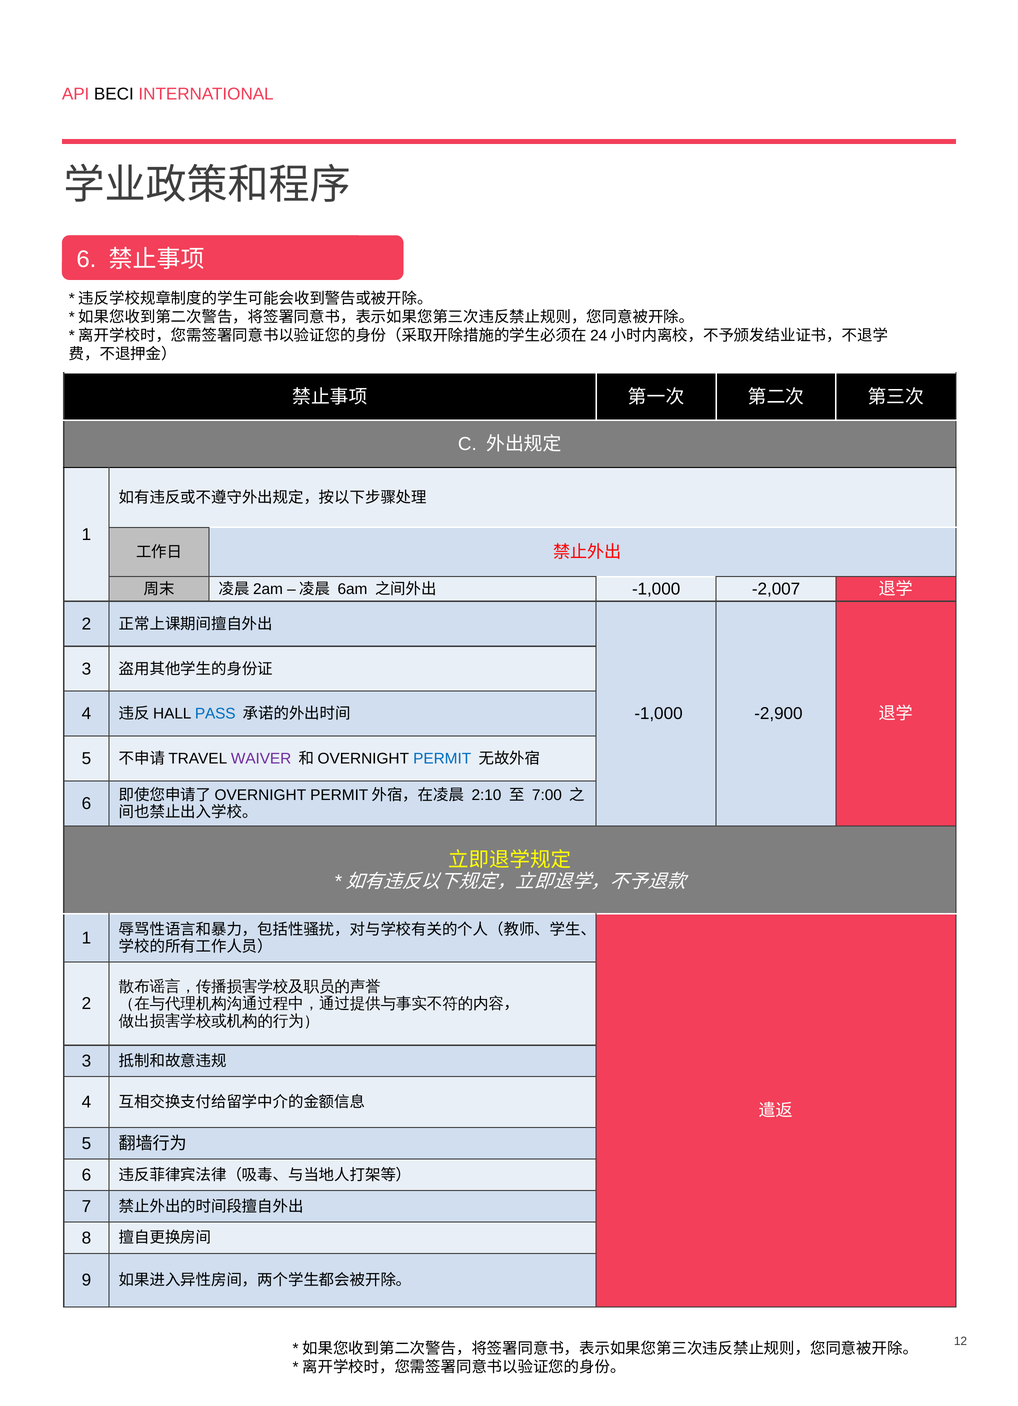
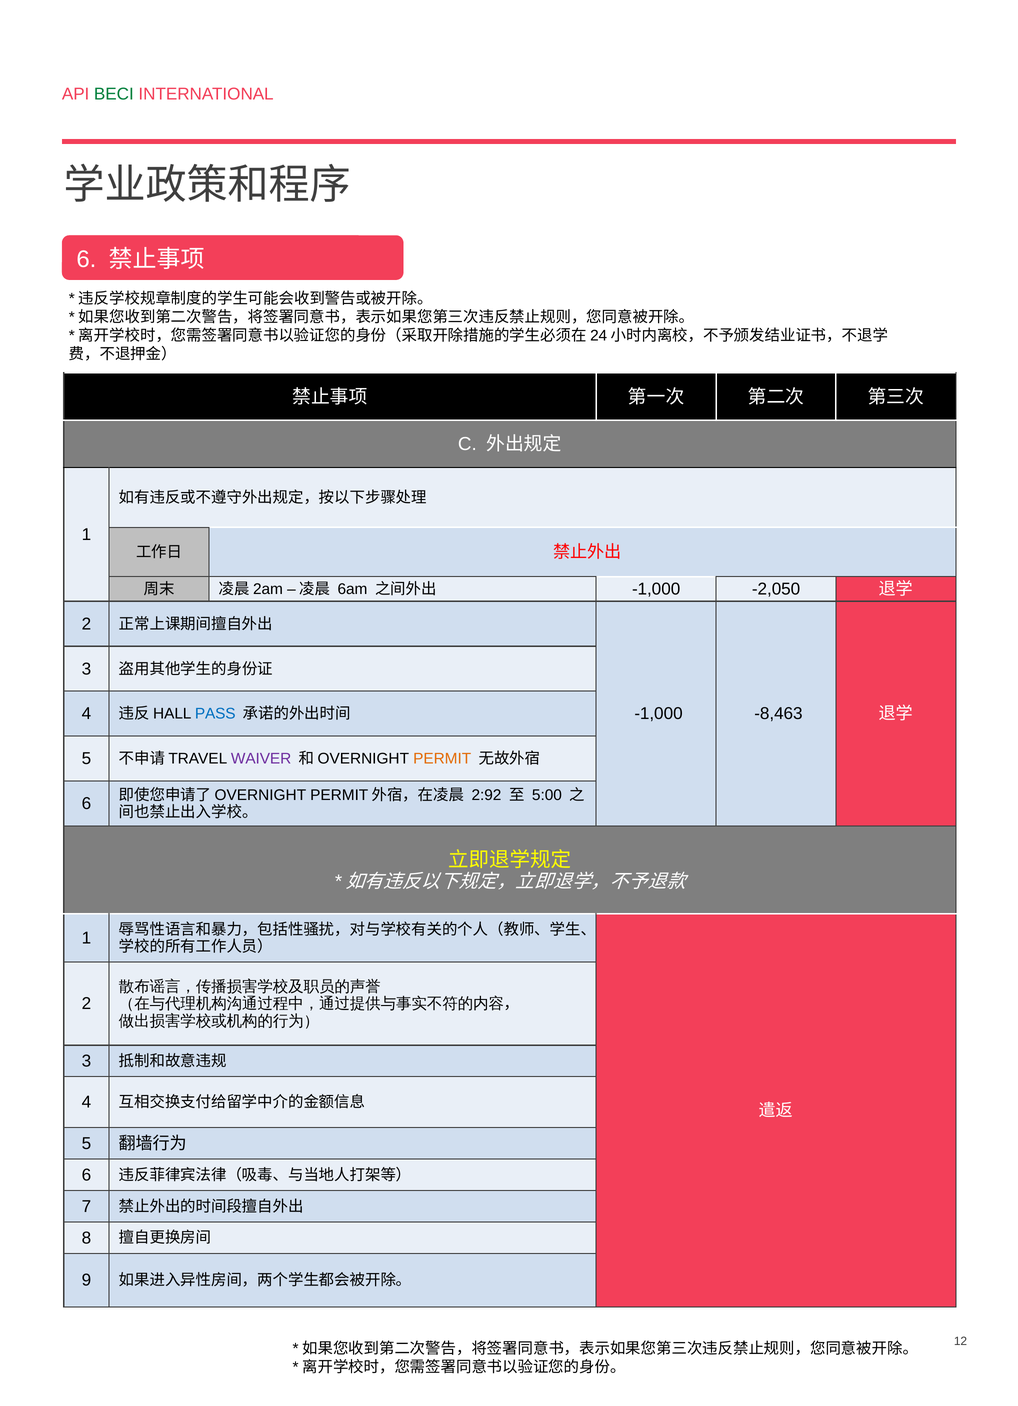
BECI colour: black -> green
-2,007: -2,007 -> -2,050
-2,900: -2,900 -> -8,463
PERMIT at (442, 759) colour: blue -> orange
2:10: 2:10 -> 2:92
7:00: 7:00 -> 5:00
